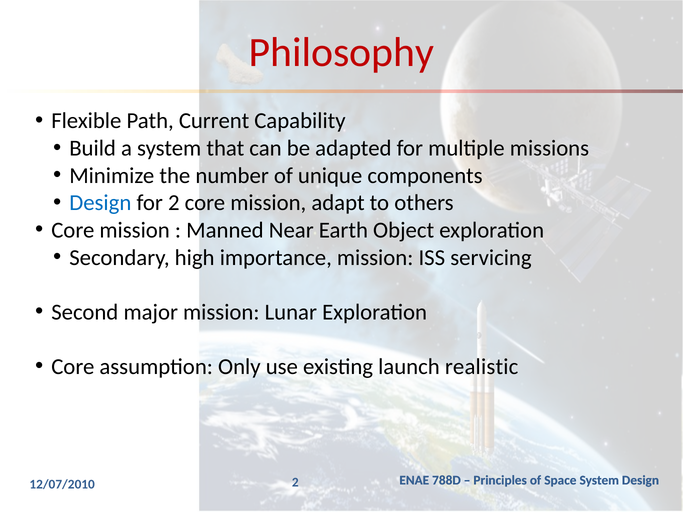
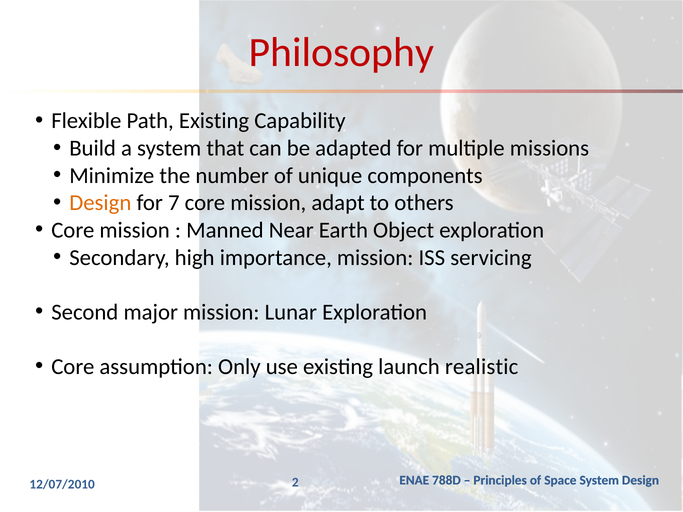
Path Current: Current -> Existing
Design at (100, 203) colour: blue -> orange
for 2: 2 -> 7
